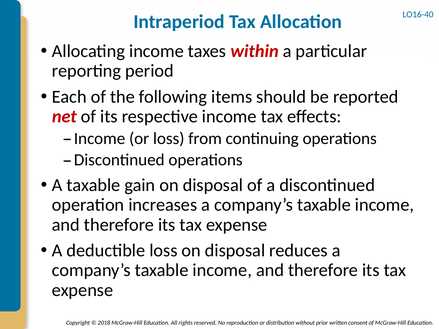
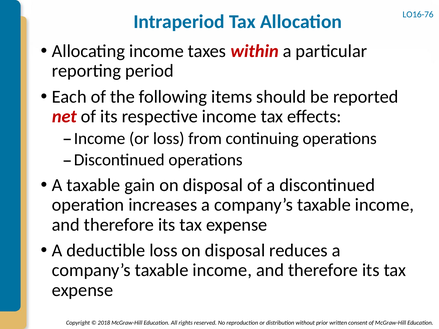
LO16-40: LO16-40 -> LO16-76
